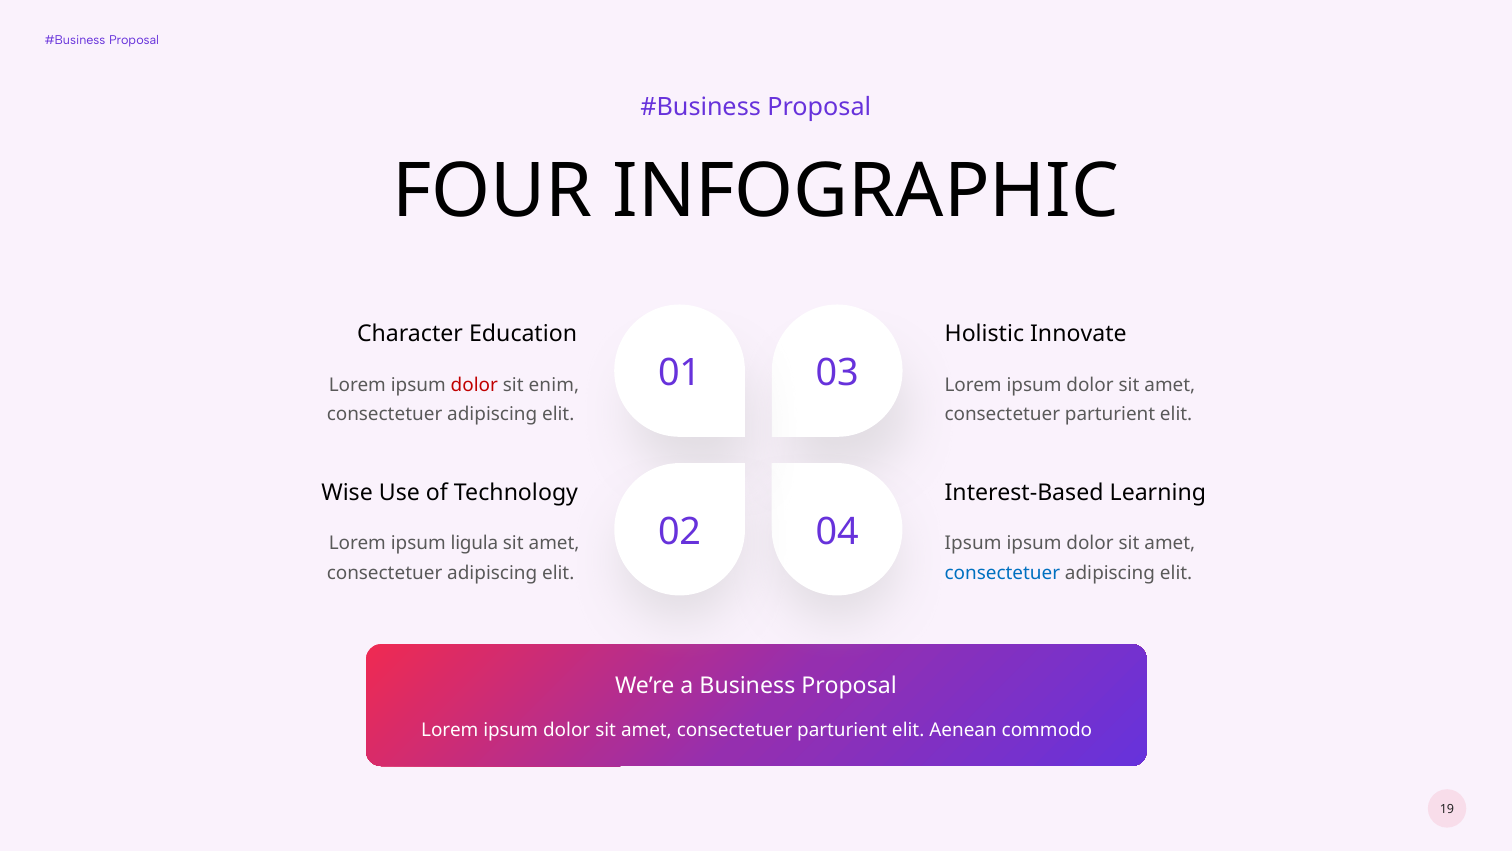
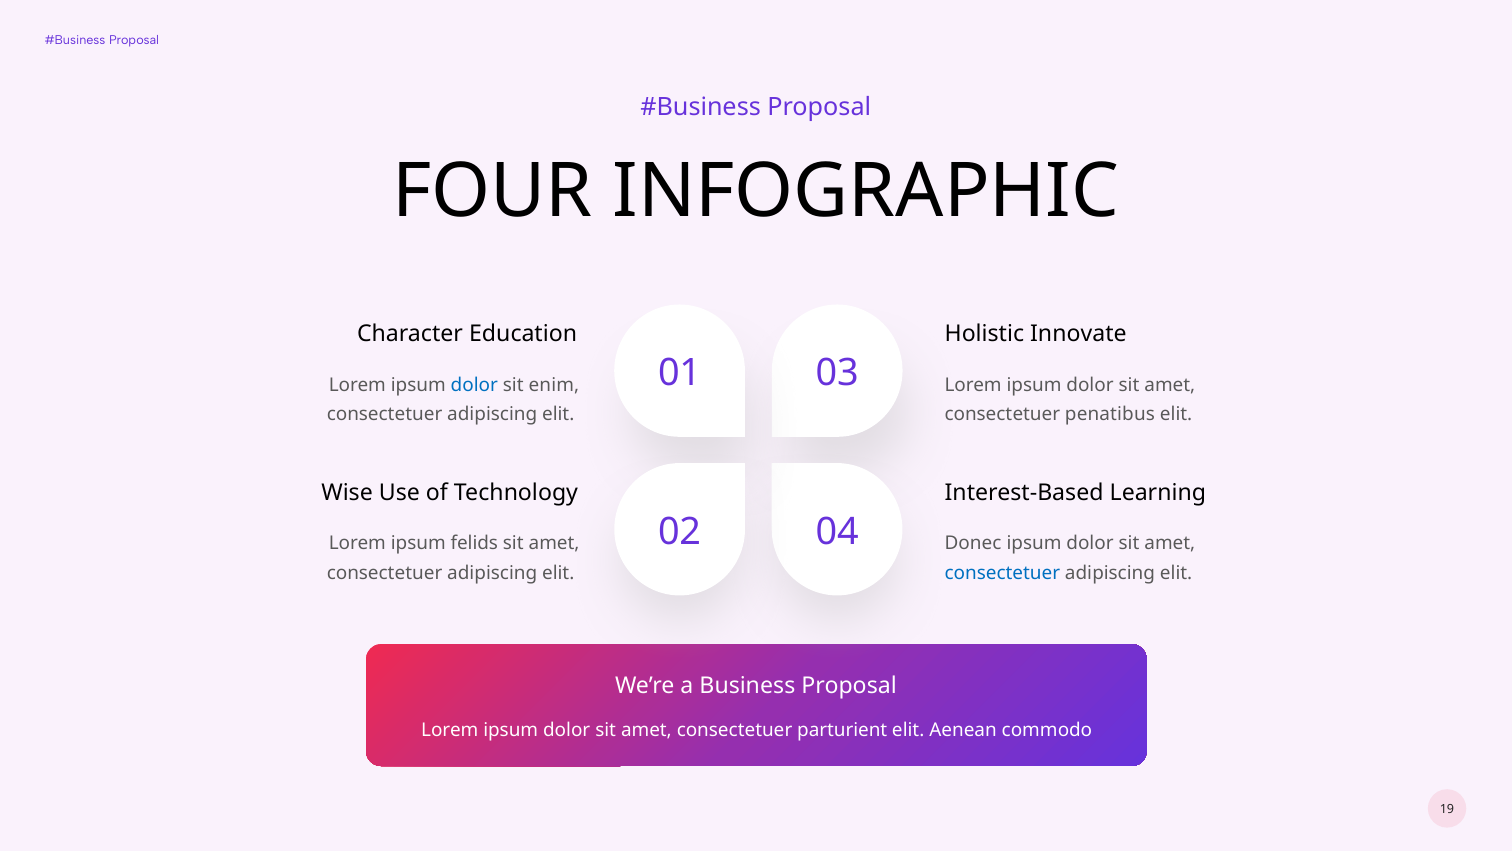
dolor at (474, 385) colour: red -> blue
parturient at (1110, 414): parturient -> penatibus
ligula: ligula -> felids
Ipsum at (973, 543): Ipsum -> Donec
